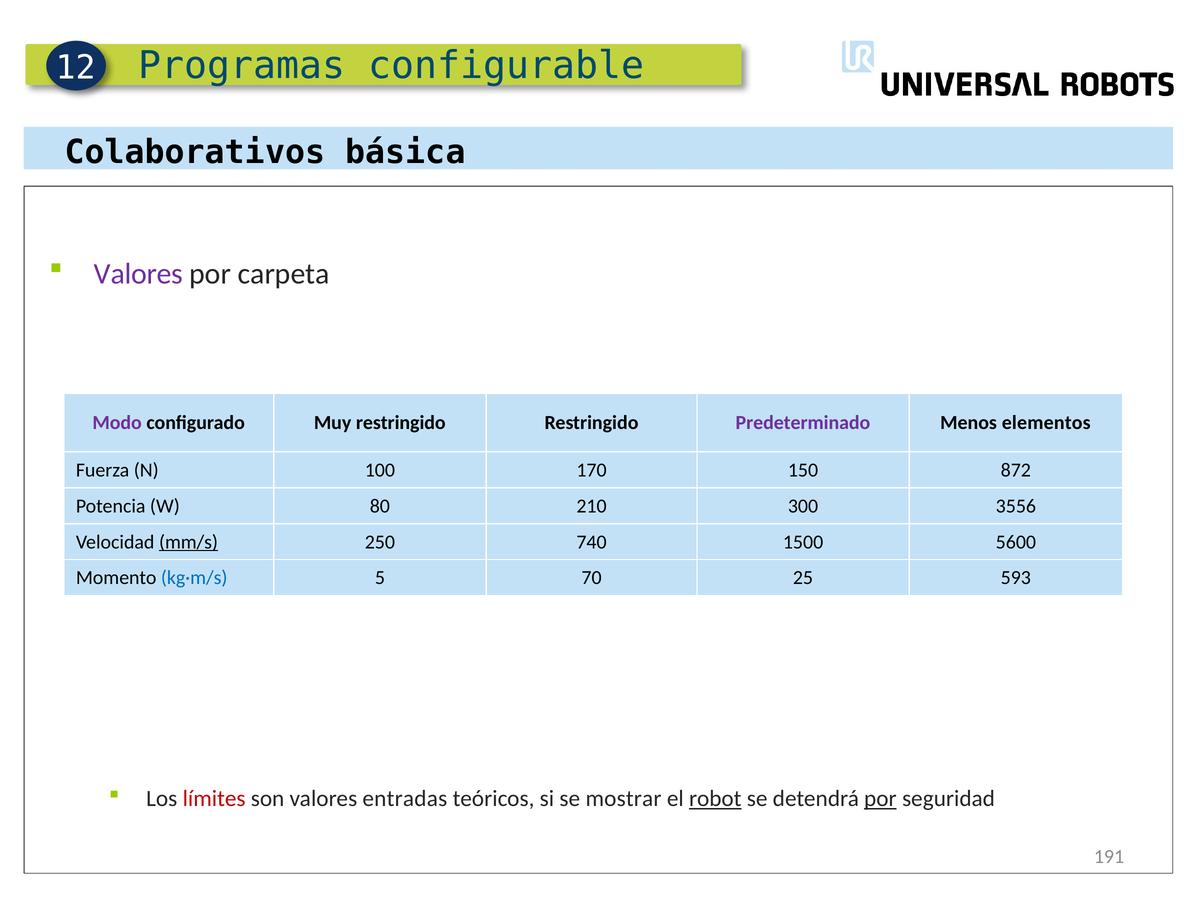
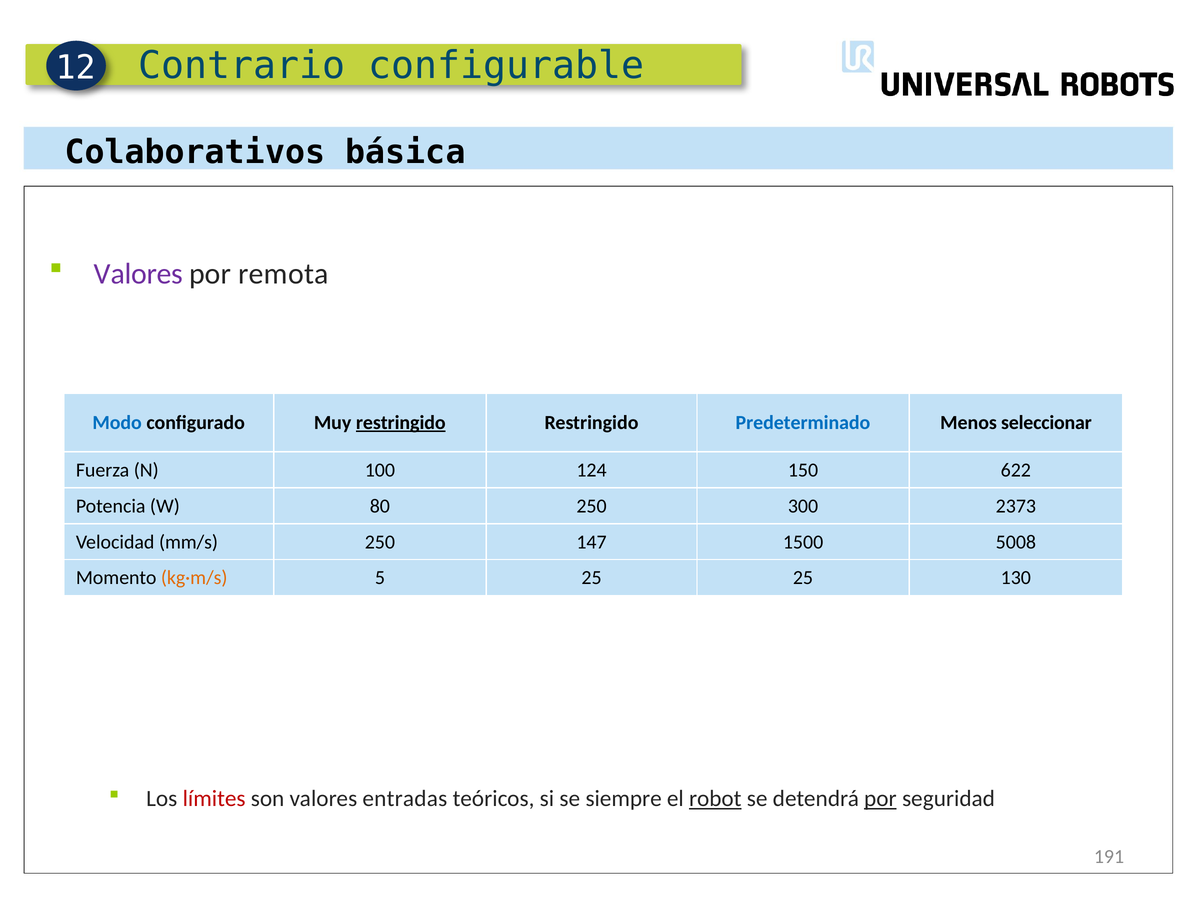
Programas: Programas -> Contrario
carpeta: carpeta -> remota
Modo colour: purple -> blue
restringido at (401, 423) underline: none -> present
Predeterminado colour: purple -> blue
elementos: elementos -> seleccionar
170: 170 -> 124
872: 872 -> 622
80 210: 210 -> 250
3556: 3556 -> 2373
mm/s underline: present -> none
740: 740 -> 147
5600: 5600 -> 5008
kg·m/s colour: blue -> orange
5 70: 70 -> 25
593: 593 -> 130
mostrar: mostrar -> siempre
